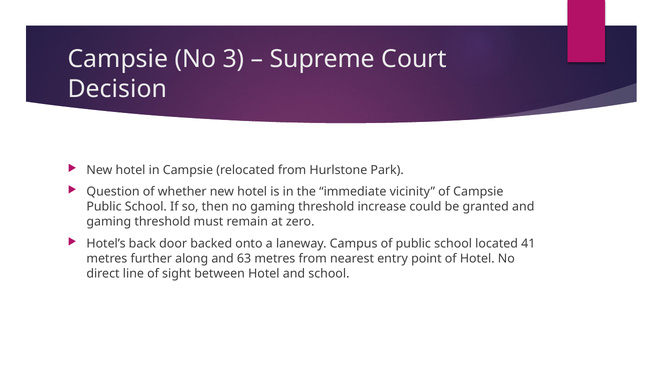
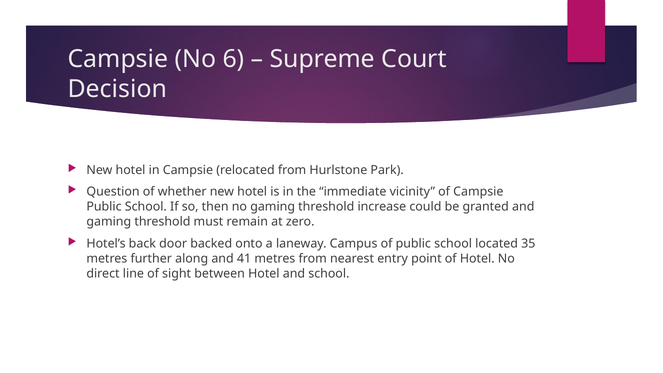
3: 3 -> 6
41: 41 -> 35
63: 63 -> 41
